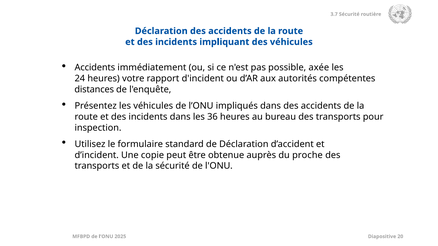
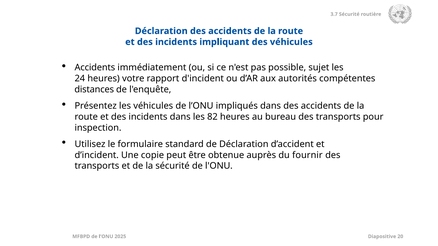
axée: axée -> sujet
36: 36 -> 82
proche: proche -> fournir
